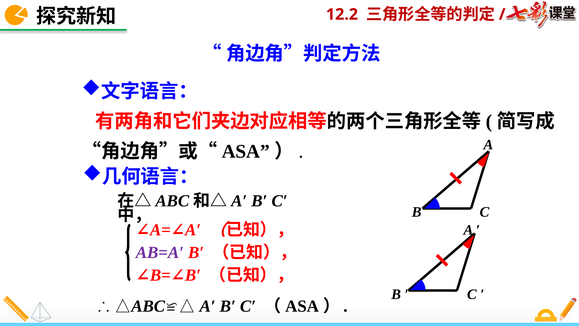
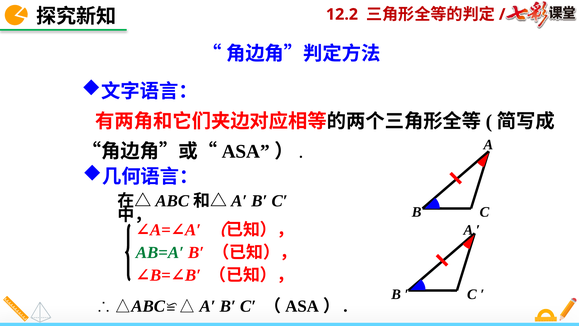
AB=A′ colour: purple -> green
